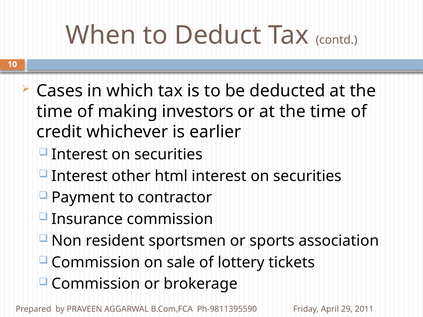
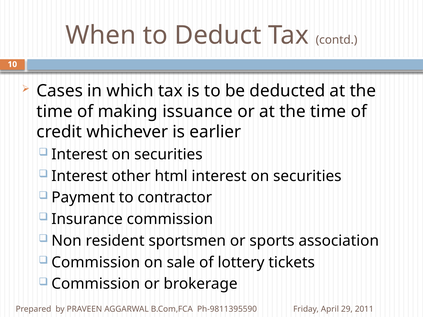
investors: investors -> issuance
